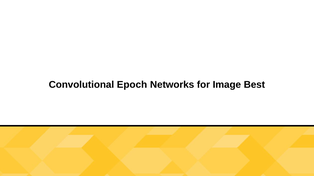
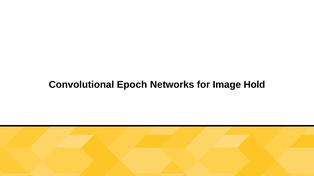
Best: Best -> Hold
